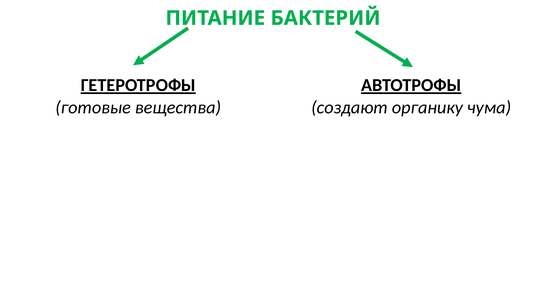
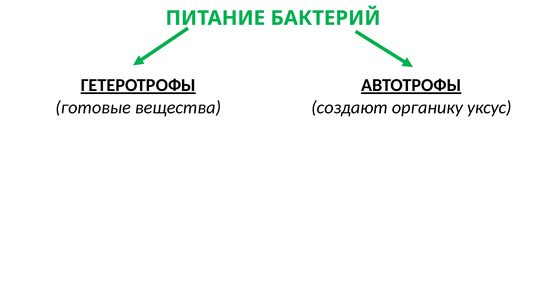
чума: чума -> уксус
